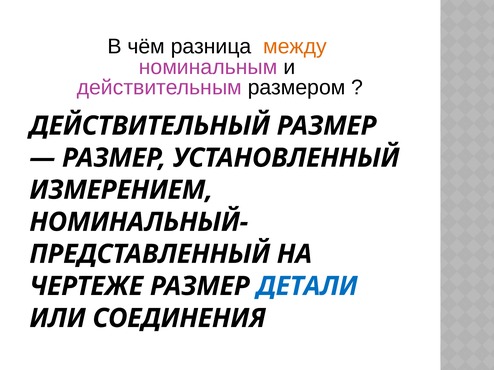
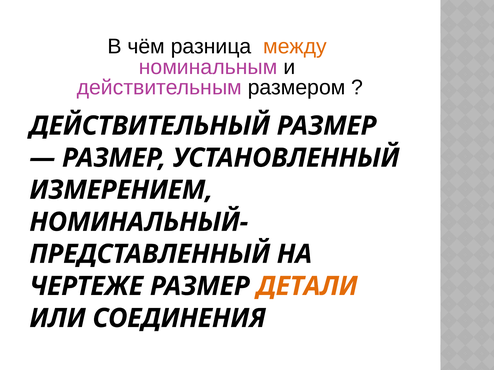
ДЕТАЛИ colour: blue -> orange
